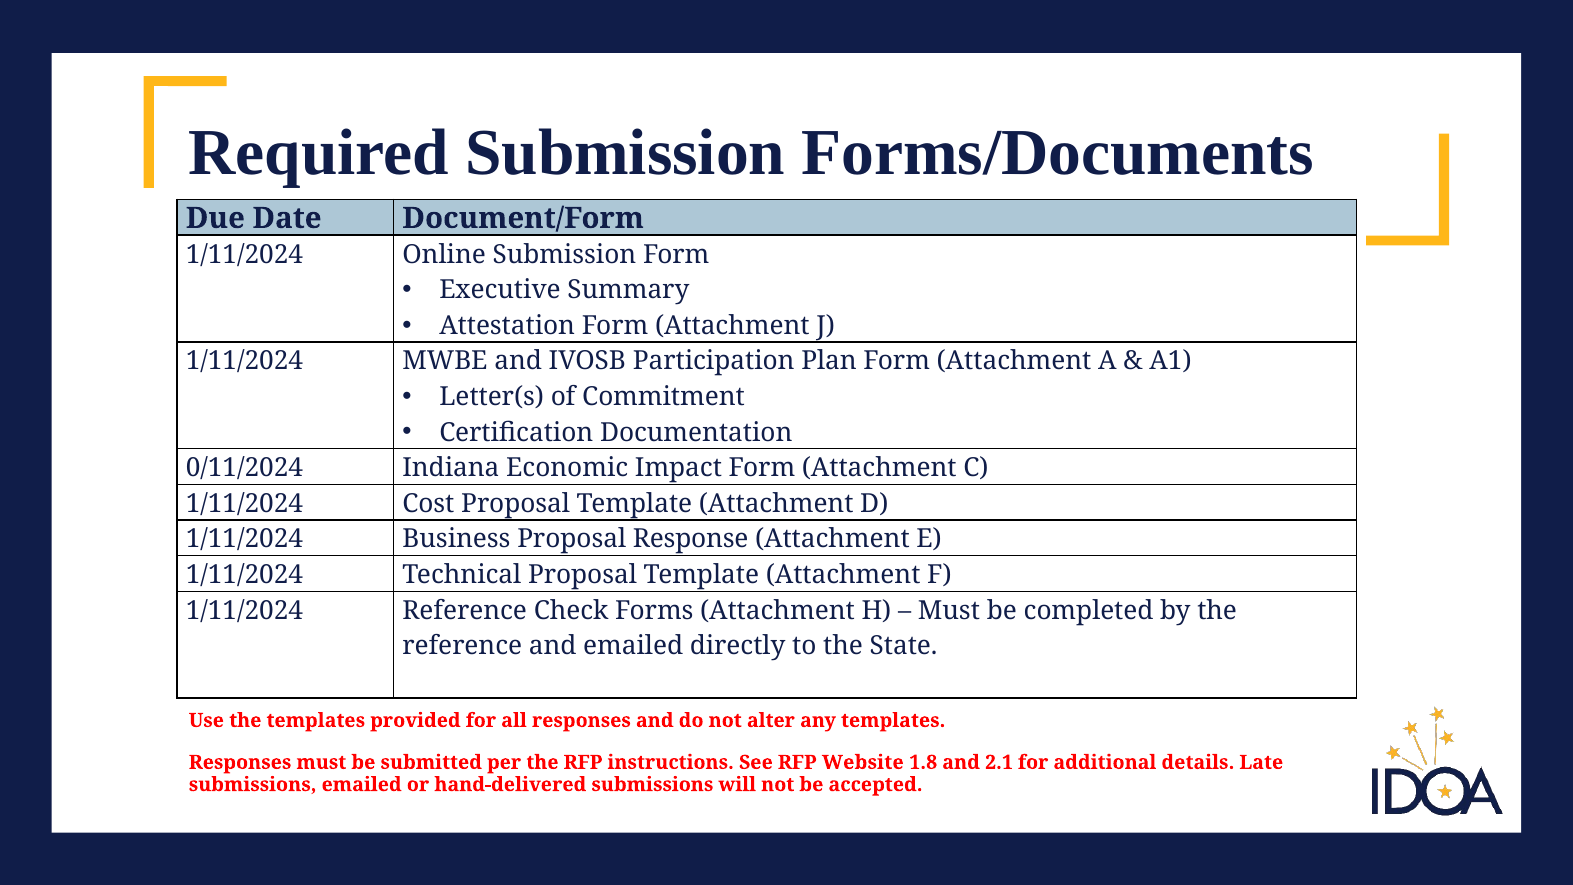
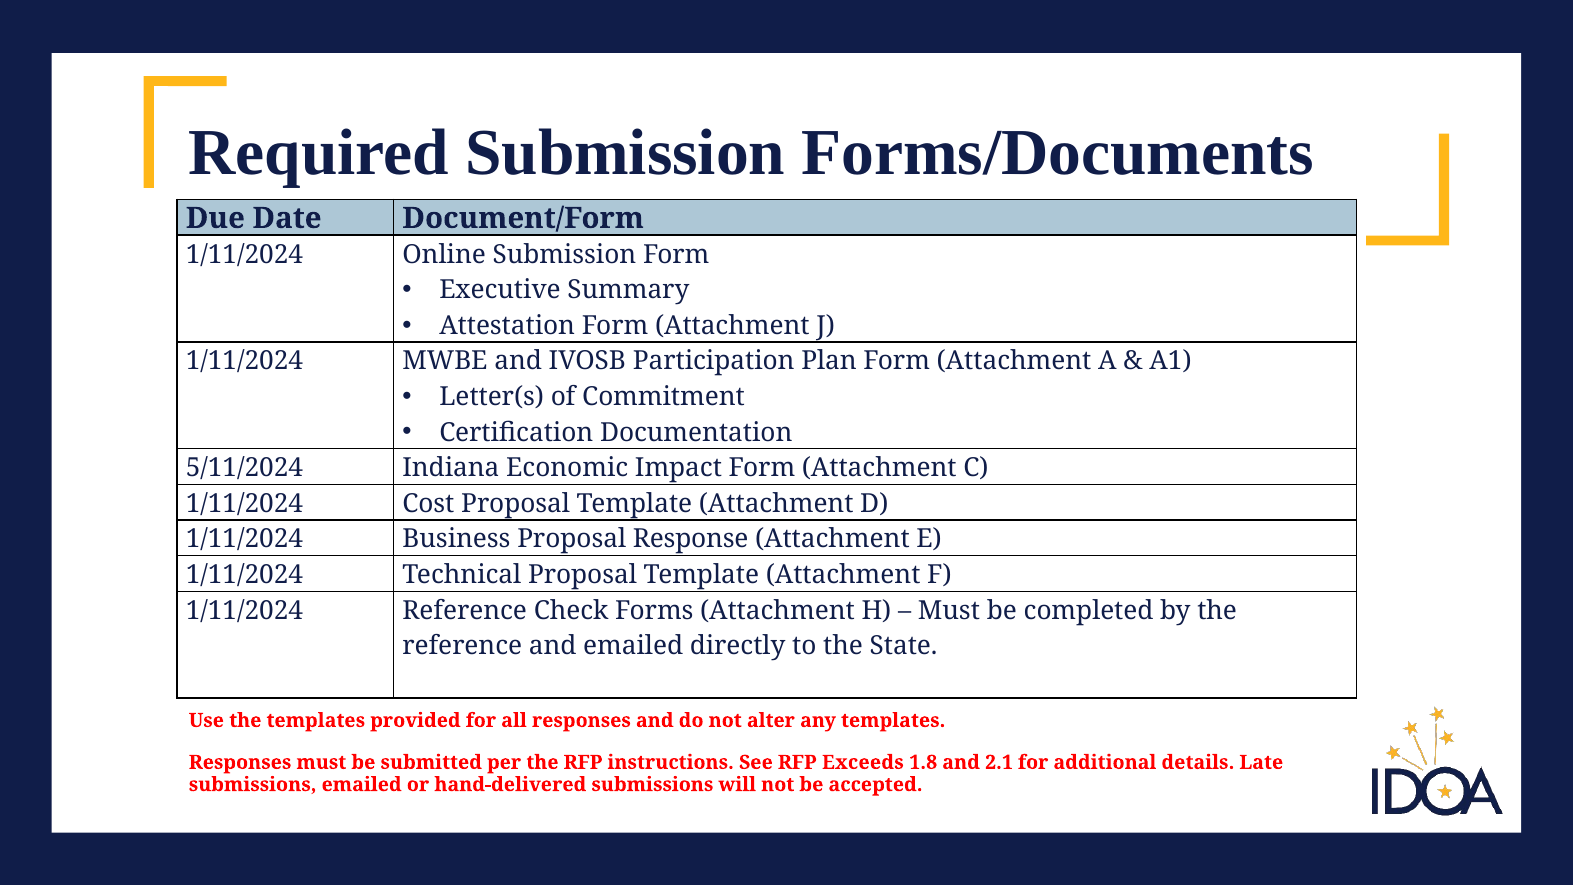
0/11/2024: 0/11/2024 -> 5/11/2024
Website: Website -> Exceeds
